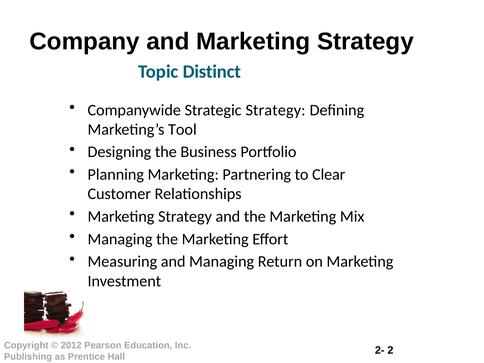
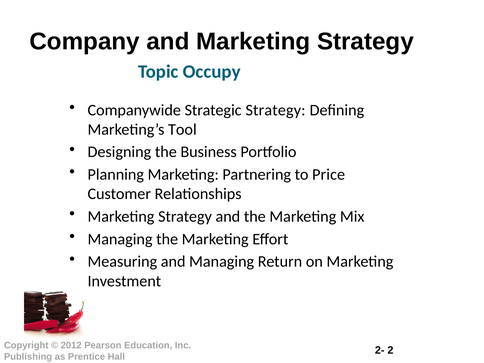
Distinct: Distinct -> Occupy
Clear: Clear -> Price
